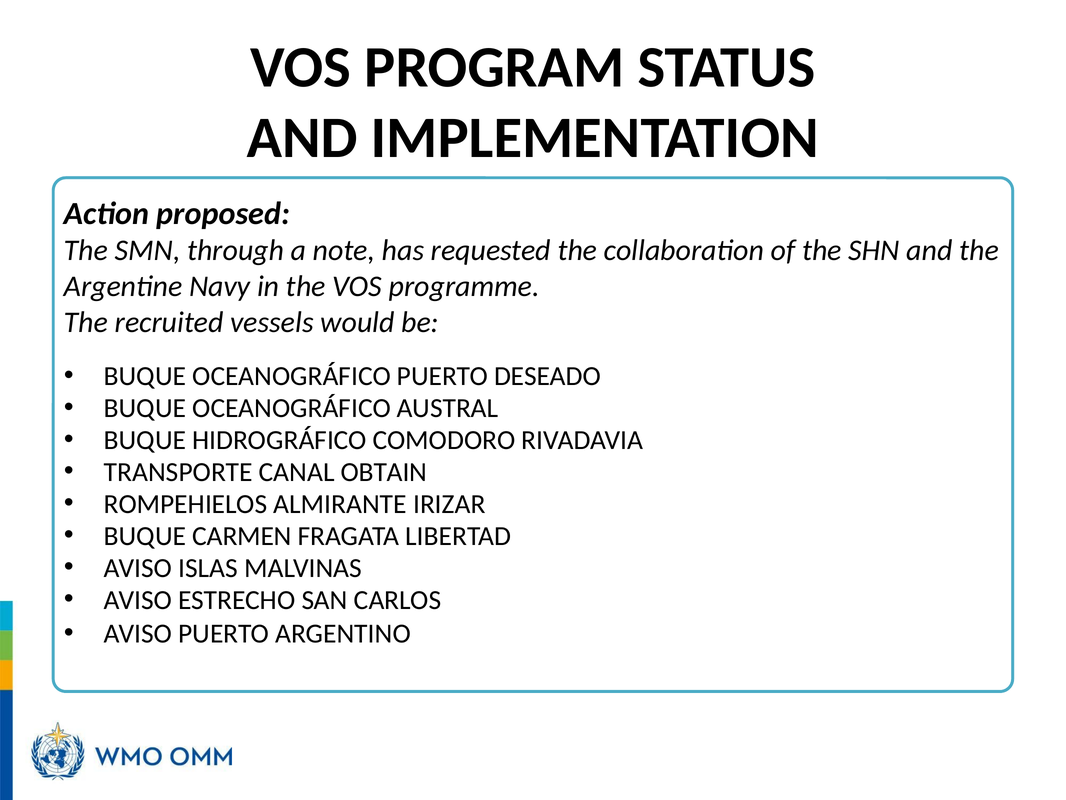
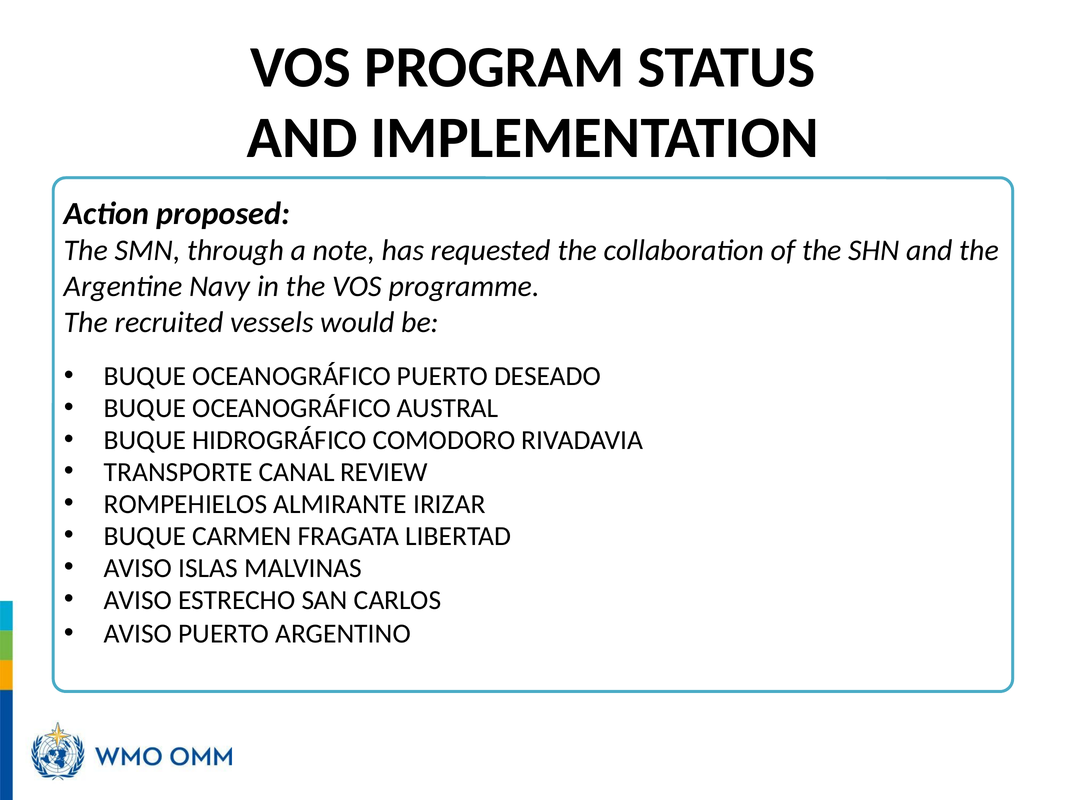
OBTAIN: OBTAIN -> REVIEW
